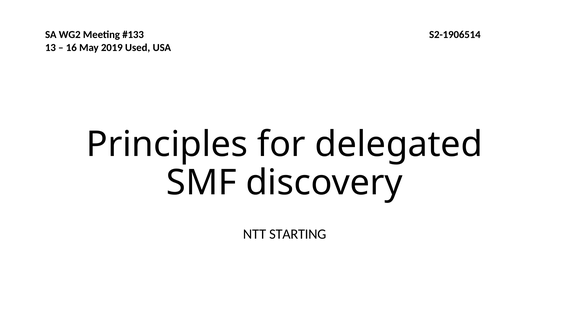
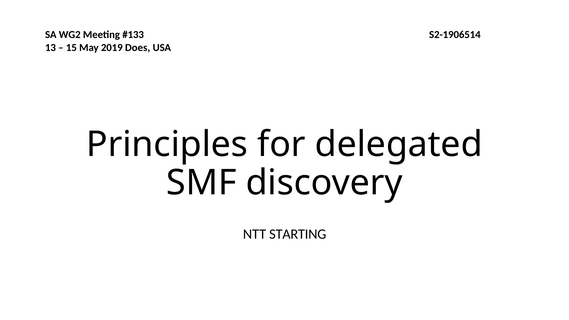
16: 16 -> 15
Used: Used -> Does
